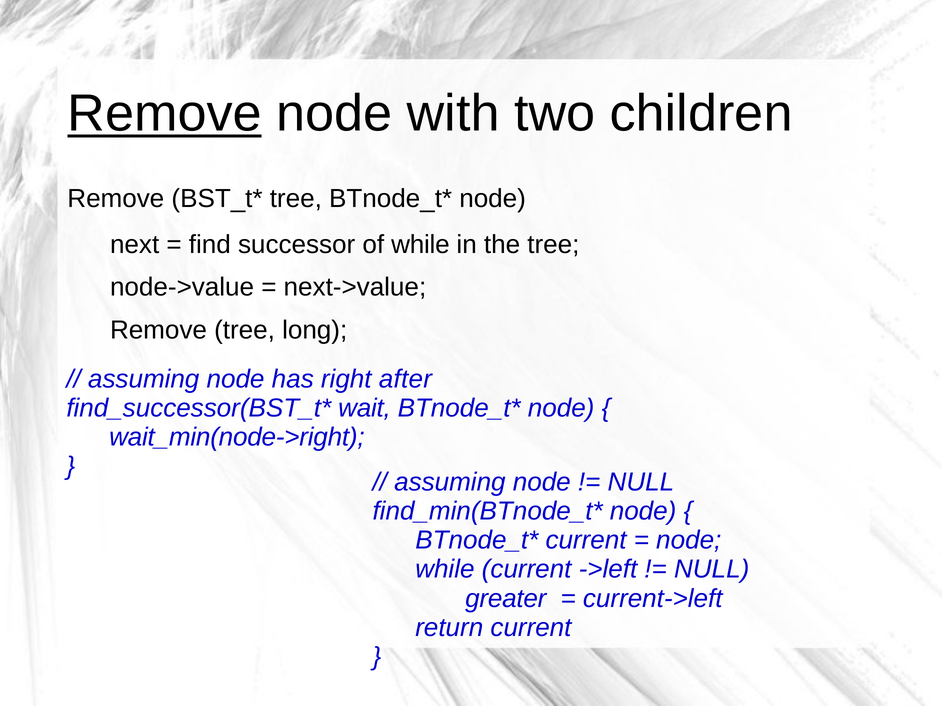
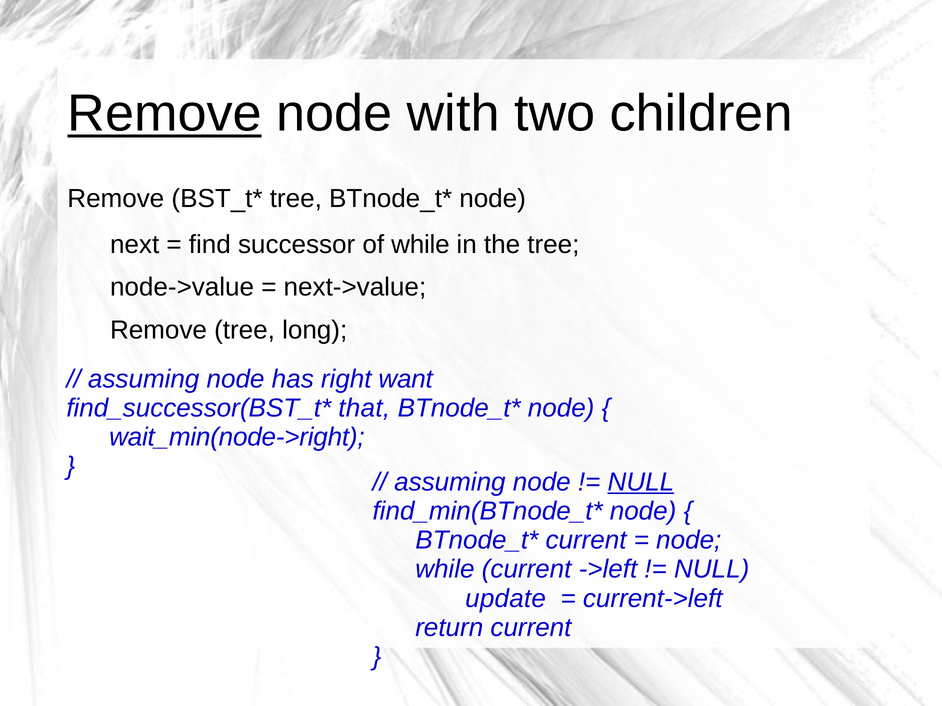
after: after -> want
wait: wait -> that
NULL at (641, 482) underline: none -> present
greater: greater -> update
